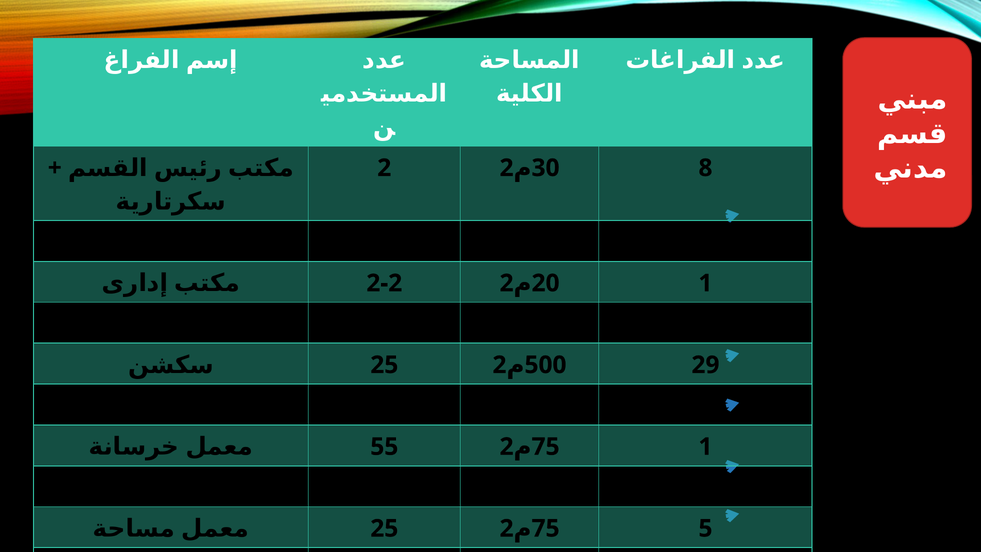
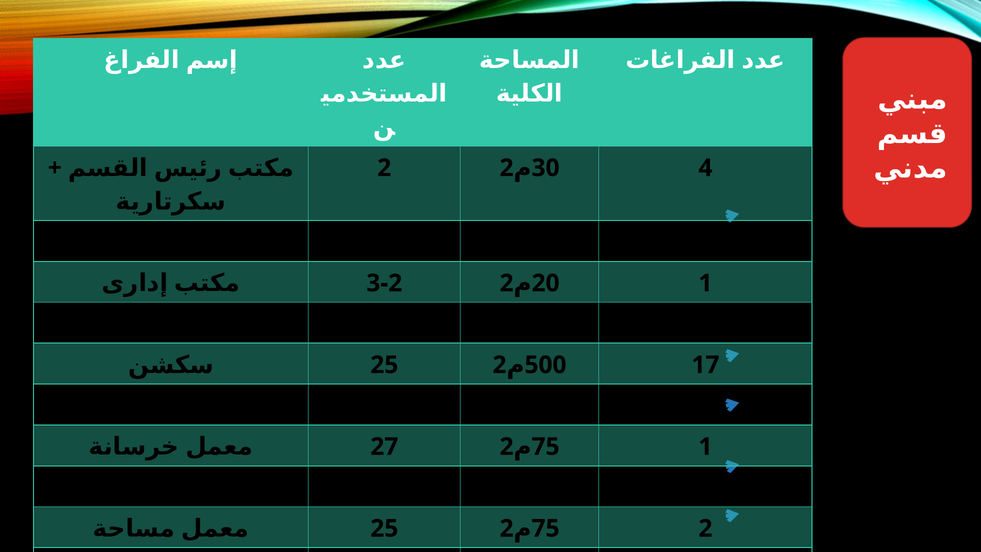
8 at (705, 168): 8 -> 4
2-2: 2-2 -> 3-2
29: 29 -> 17
55: 55 -> 27
5 at (705, 528): 5 -> 2
